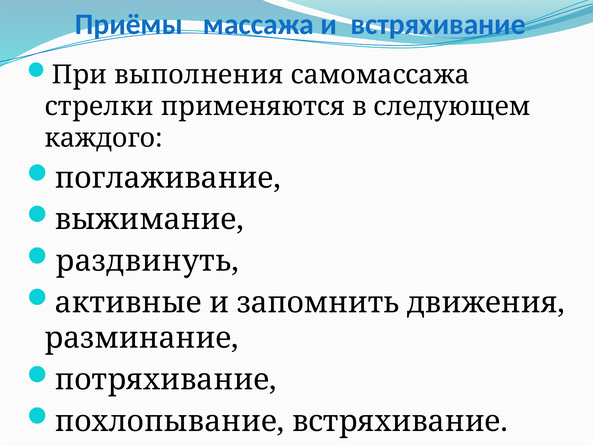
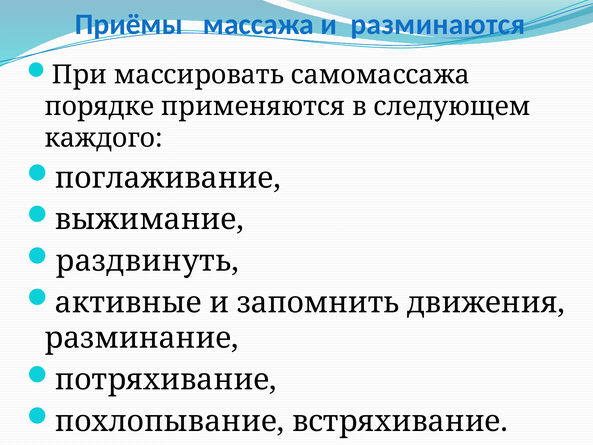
и встряхивание: встряхивание -> разминаются
выполнения: выполнения -> массировать
стрелки: стрелки -> порядке
